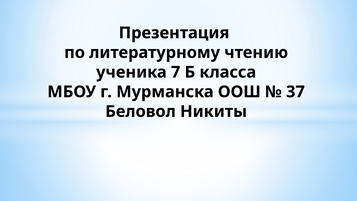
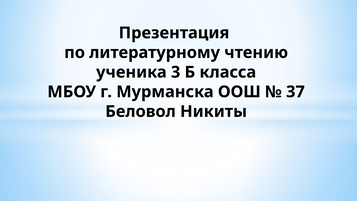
7: 7 -> 3
